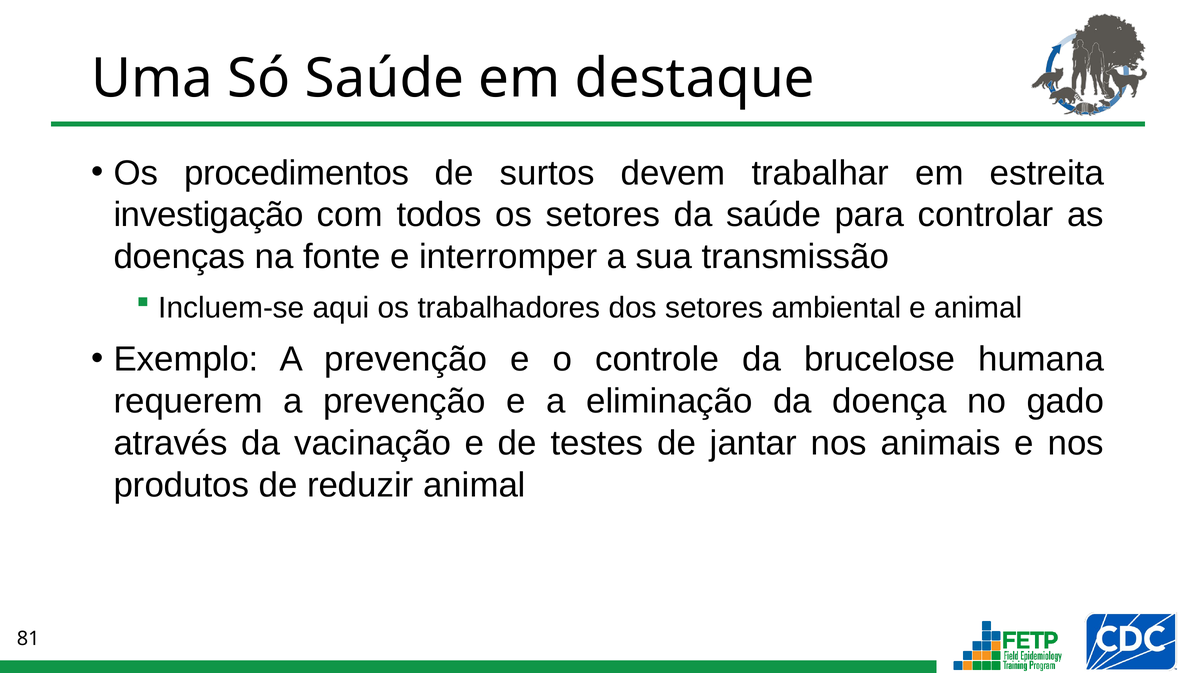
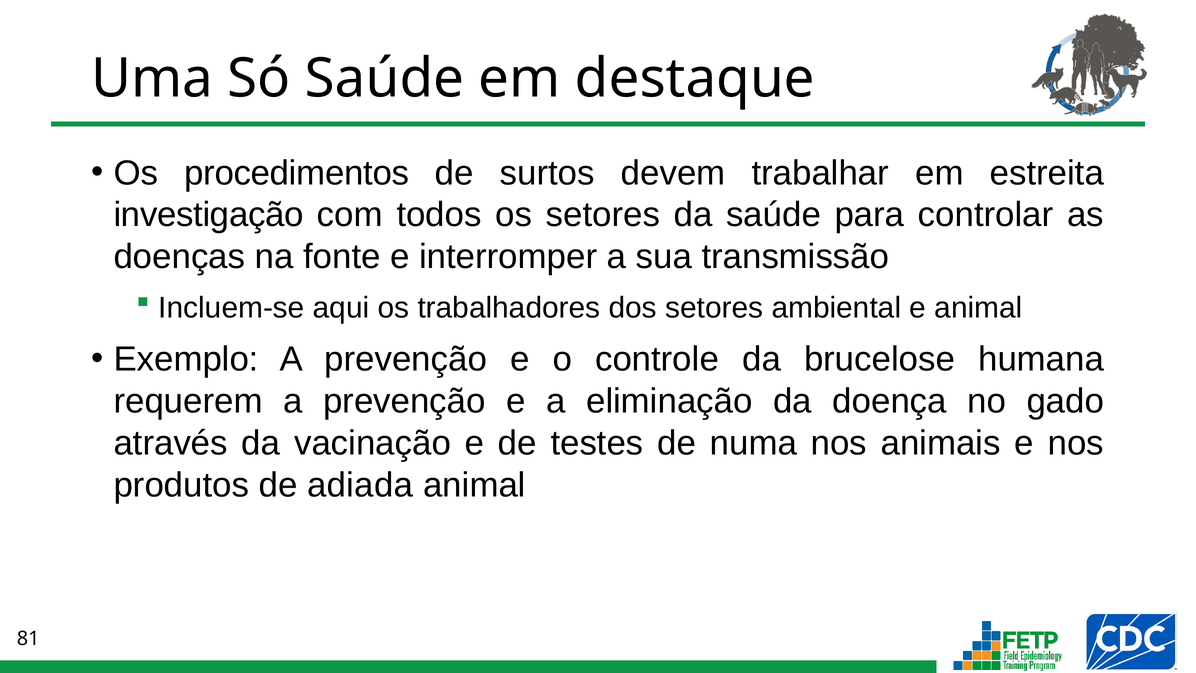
jantar: jantar -> numa
reduzir: reduzir -> adiada
